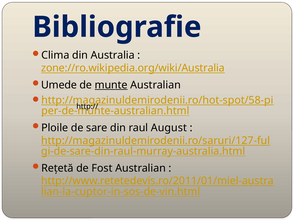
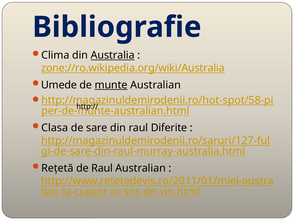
Australia underline: none -> present
Ploile: Ploile -> Clasa
August: August -> Diferite
de Fost: Fost -> Raul
